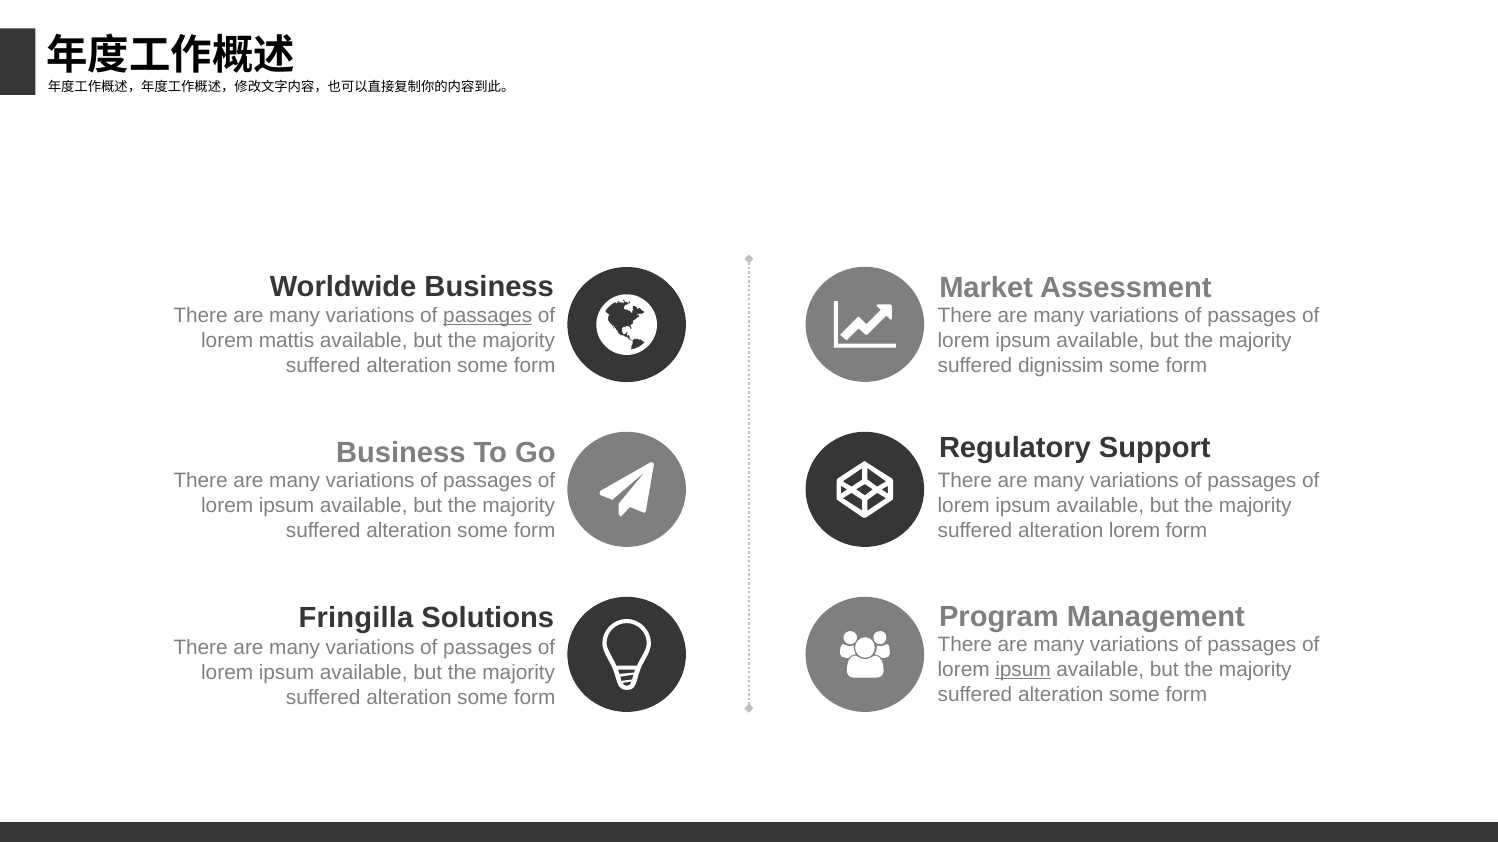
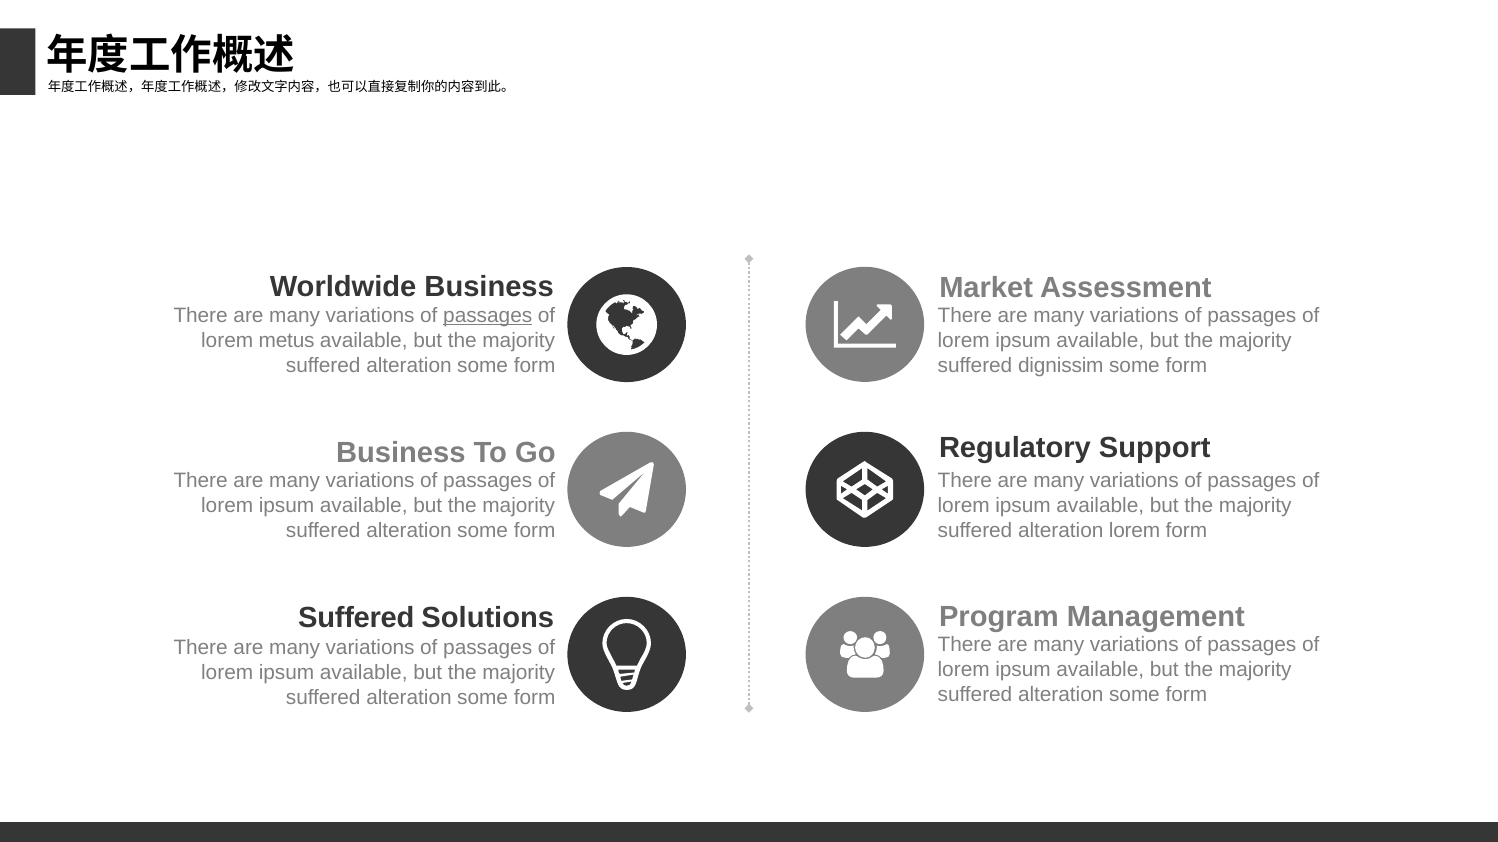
mattis: mattis -> metus
Fringilla at (356, 619): Fringilla -> Suffered
ipsum at (1023, 670) underline: present -> none
